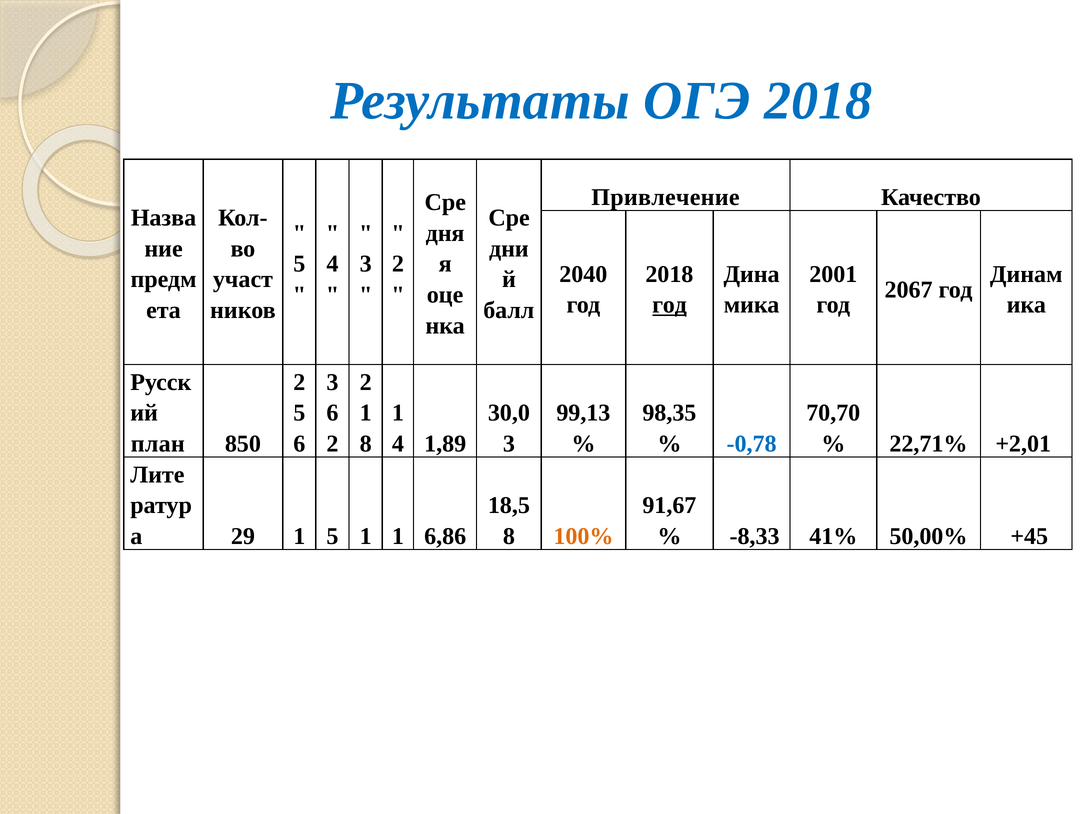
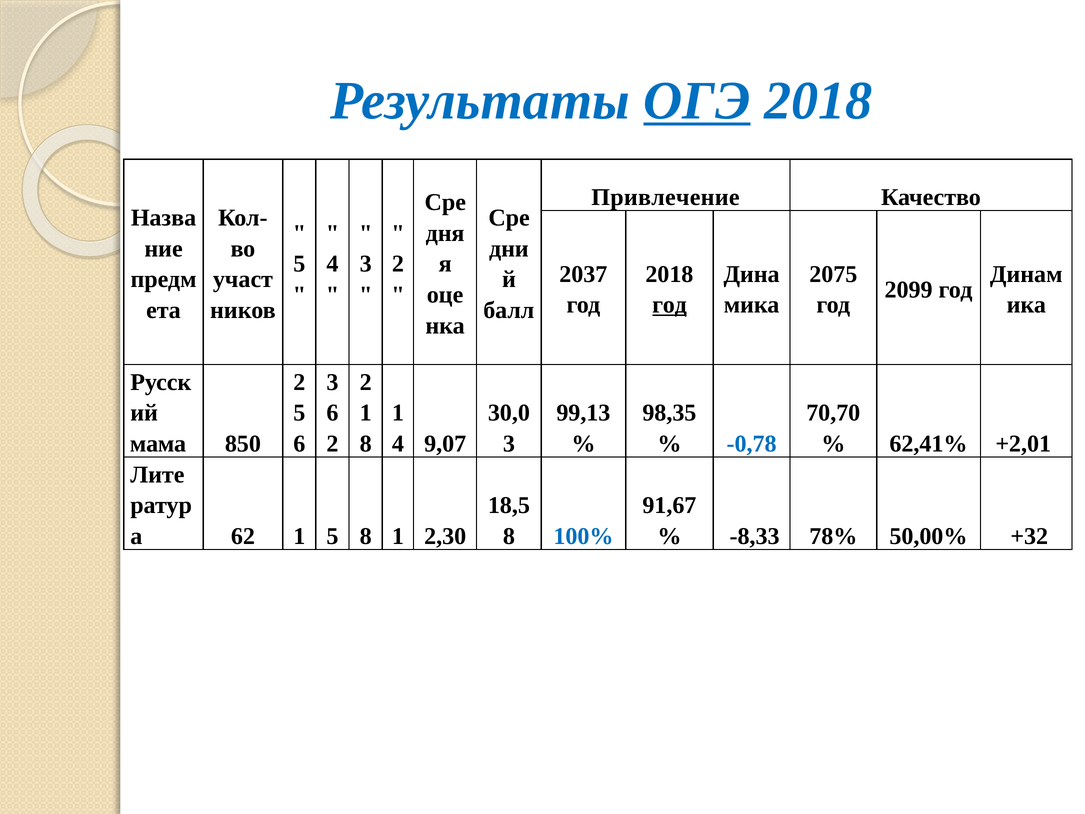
ОГЭ underline: none -> present
2040: 2040 -> 2037
2001: 2001 -> 2075
2067: 2067 -> 2099
план: план -> мама
1,89: 1,89 -> 9,07
22,71%: 22,71% -> 62,41%
29: 29 -> 62
5 1: 1 -> 8
6,86: 6,86 -> 2,30
100% colour: orange -> blue
41%: 41% -> 78%
+45: +45 -> +32
